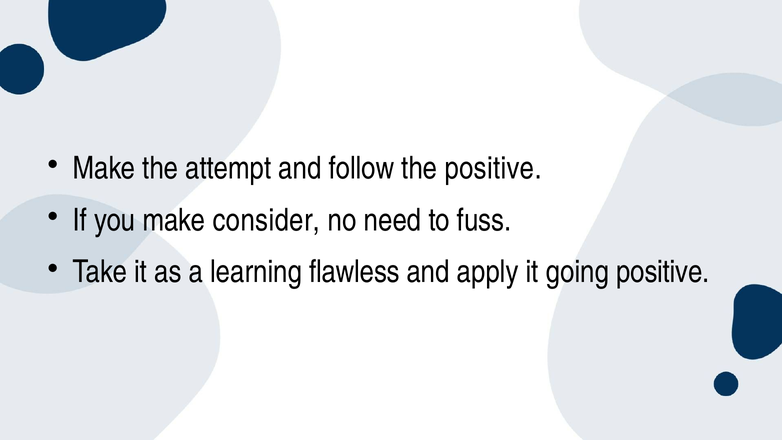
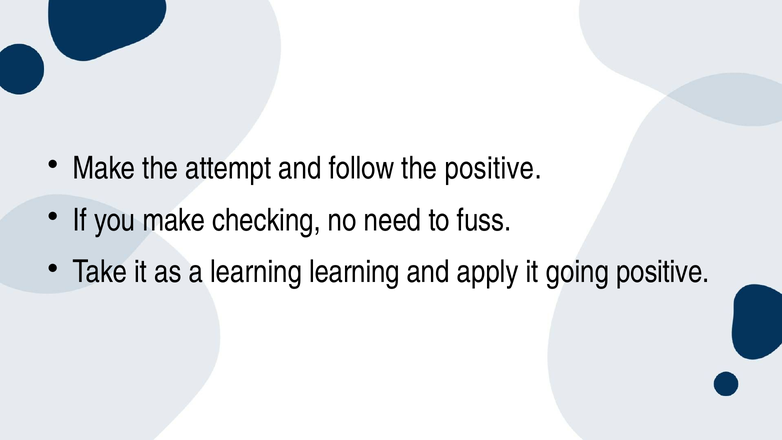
consider: consider -> checking
learning flawless: flawless -> learning
